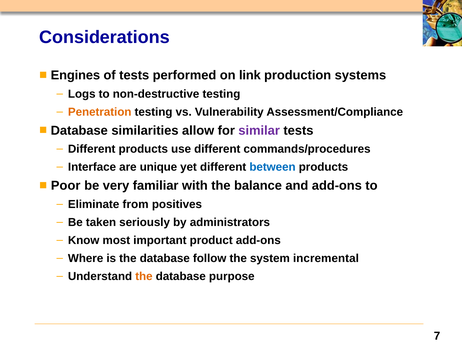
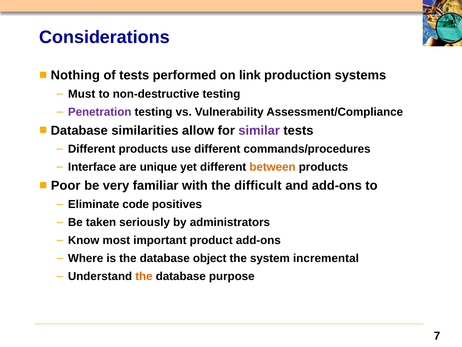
Engines: Engines -> Nothing
Logs: Logs -> Must
Penetration colour: orange -> purple
between colour: blue -> orange
balance: balance -> difficult
from: from -> code
follow: follow -> object
